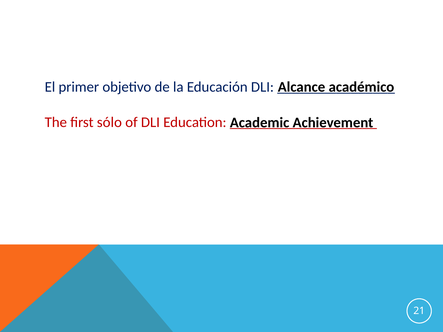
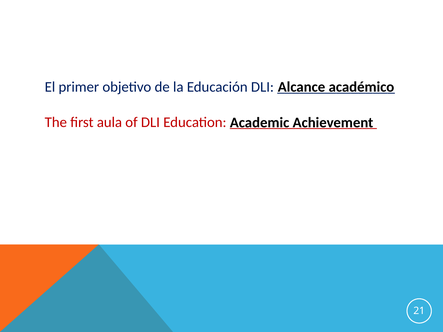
sólo: sólo -> aula
